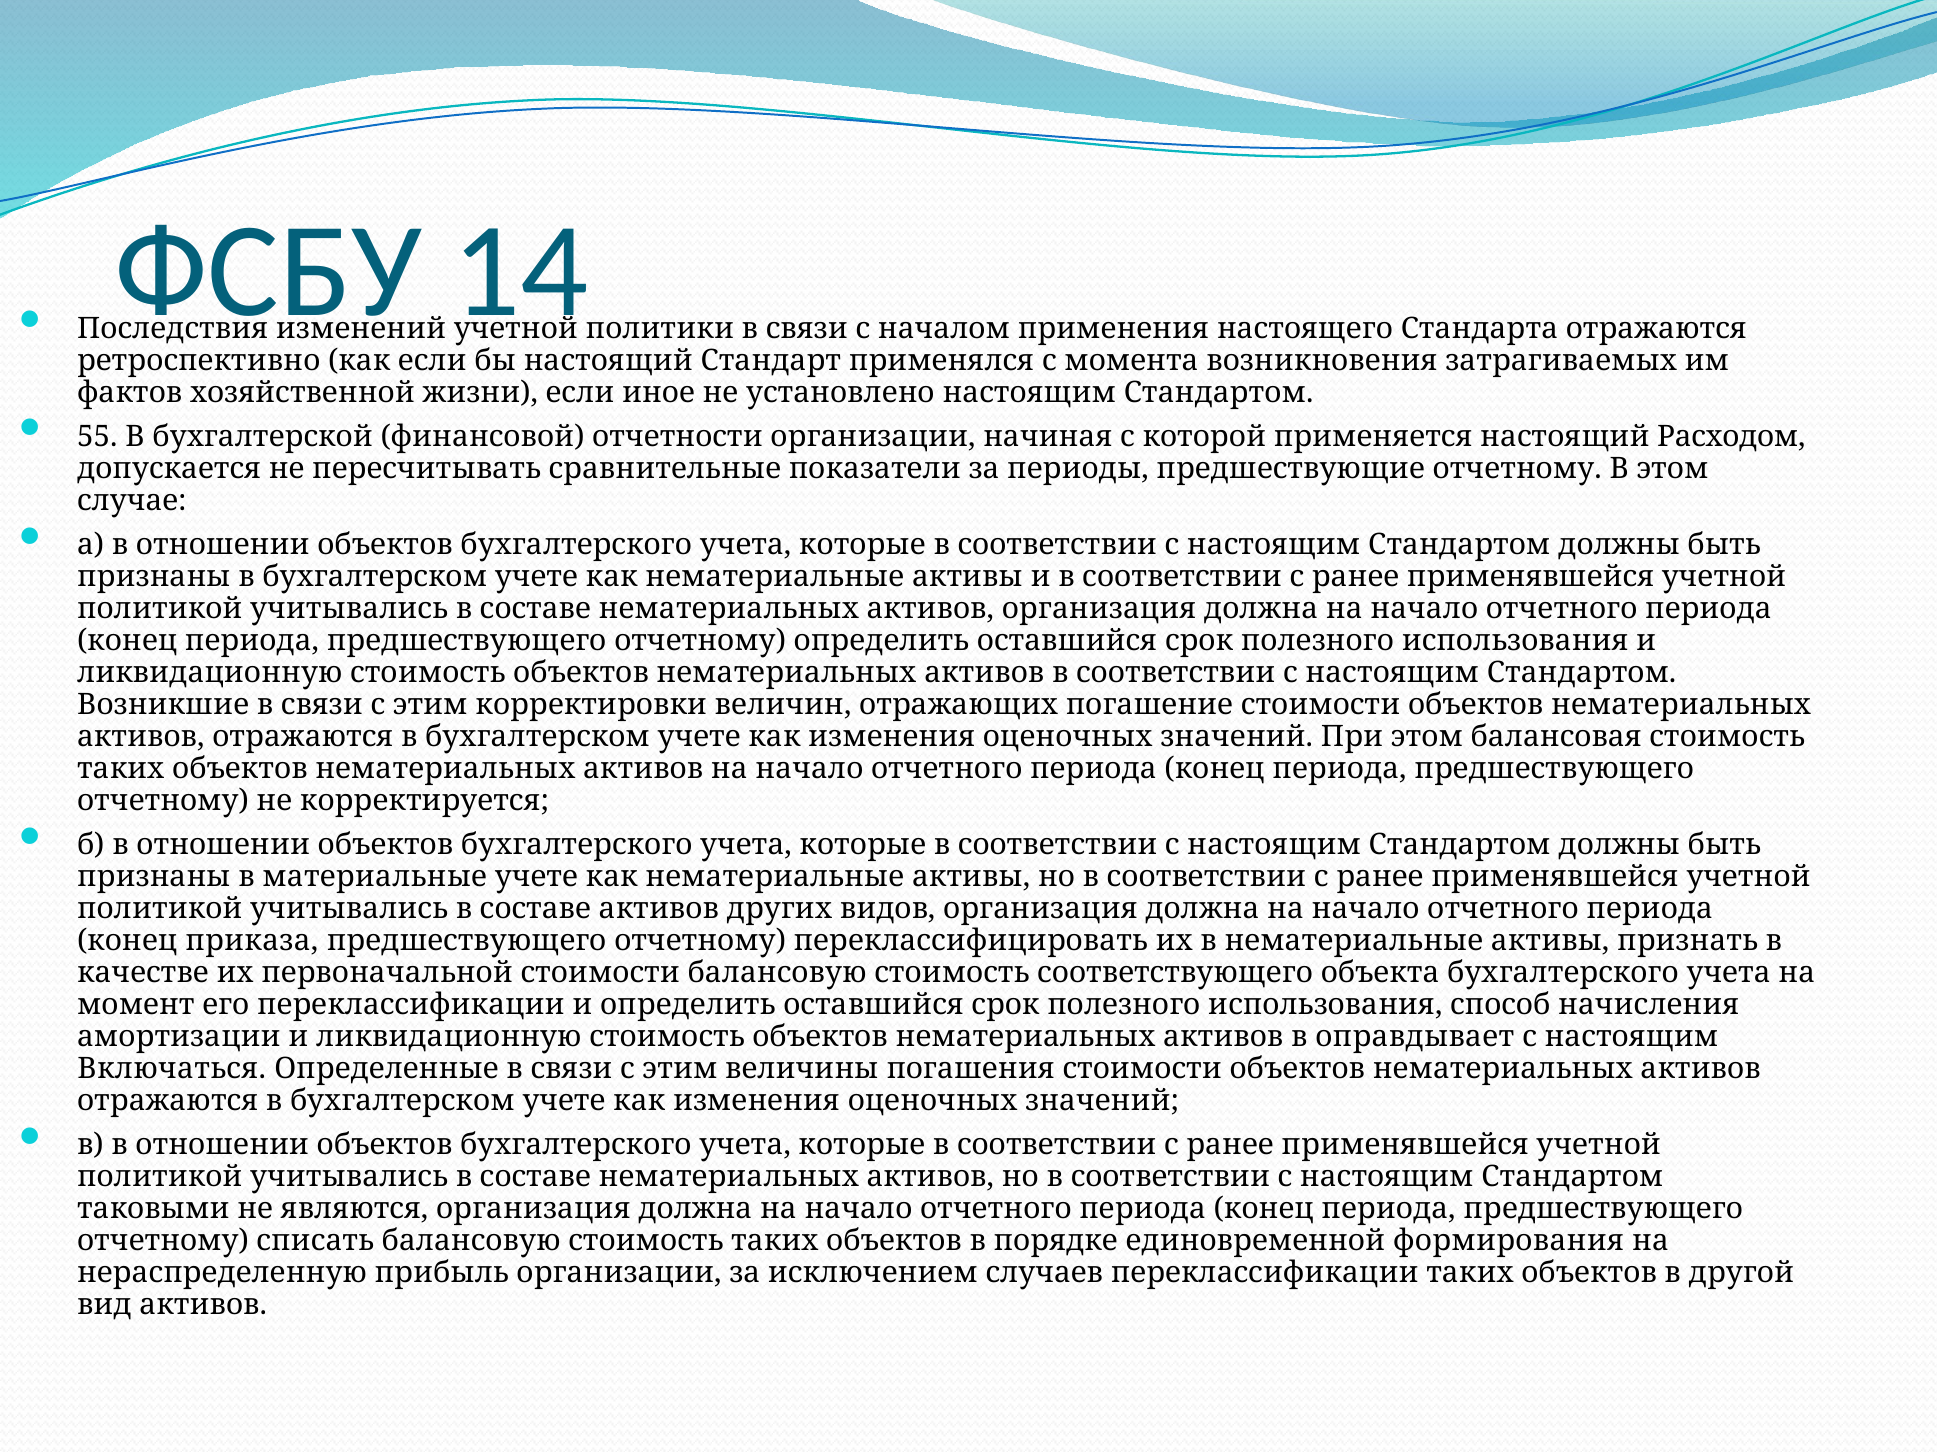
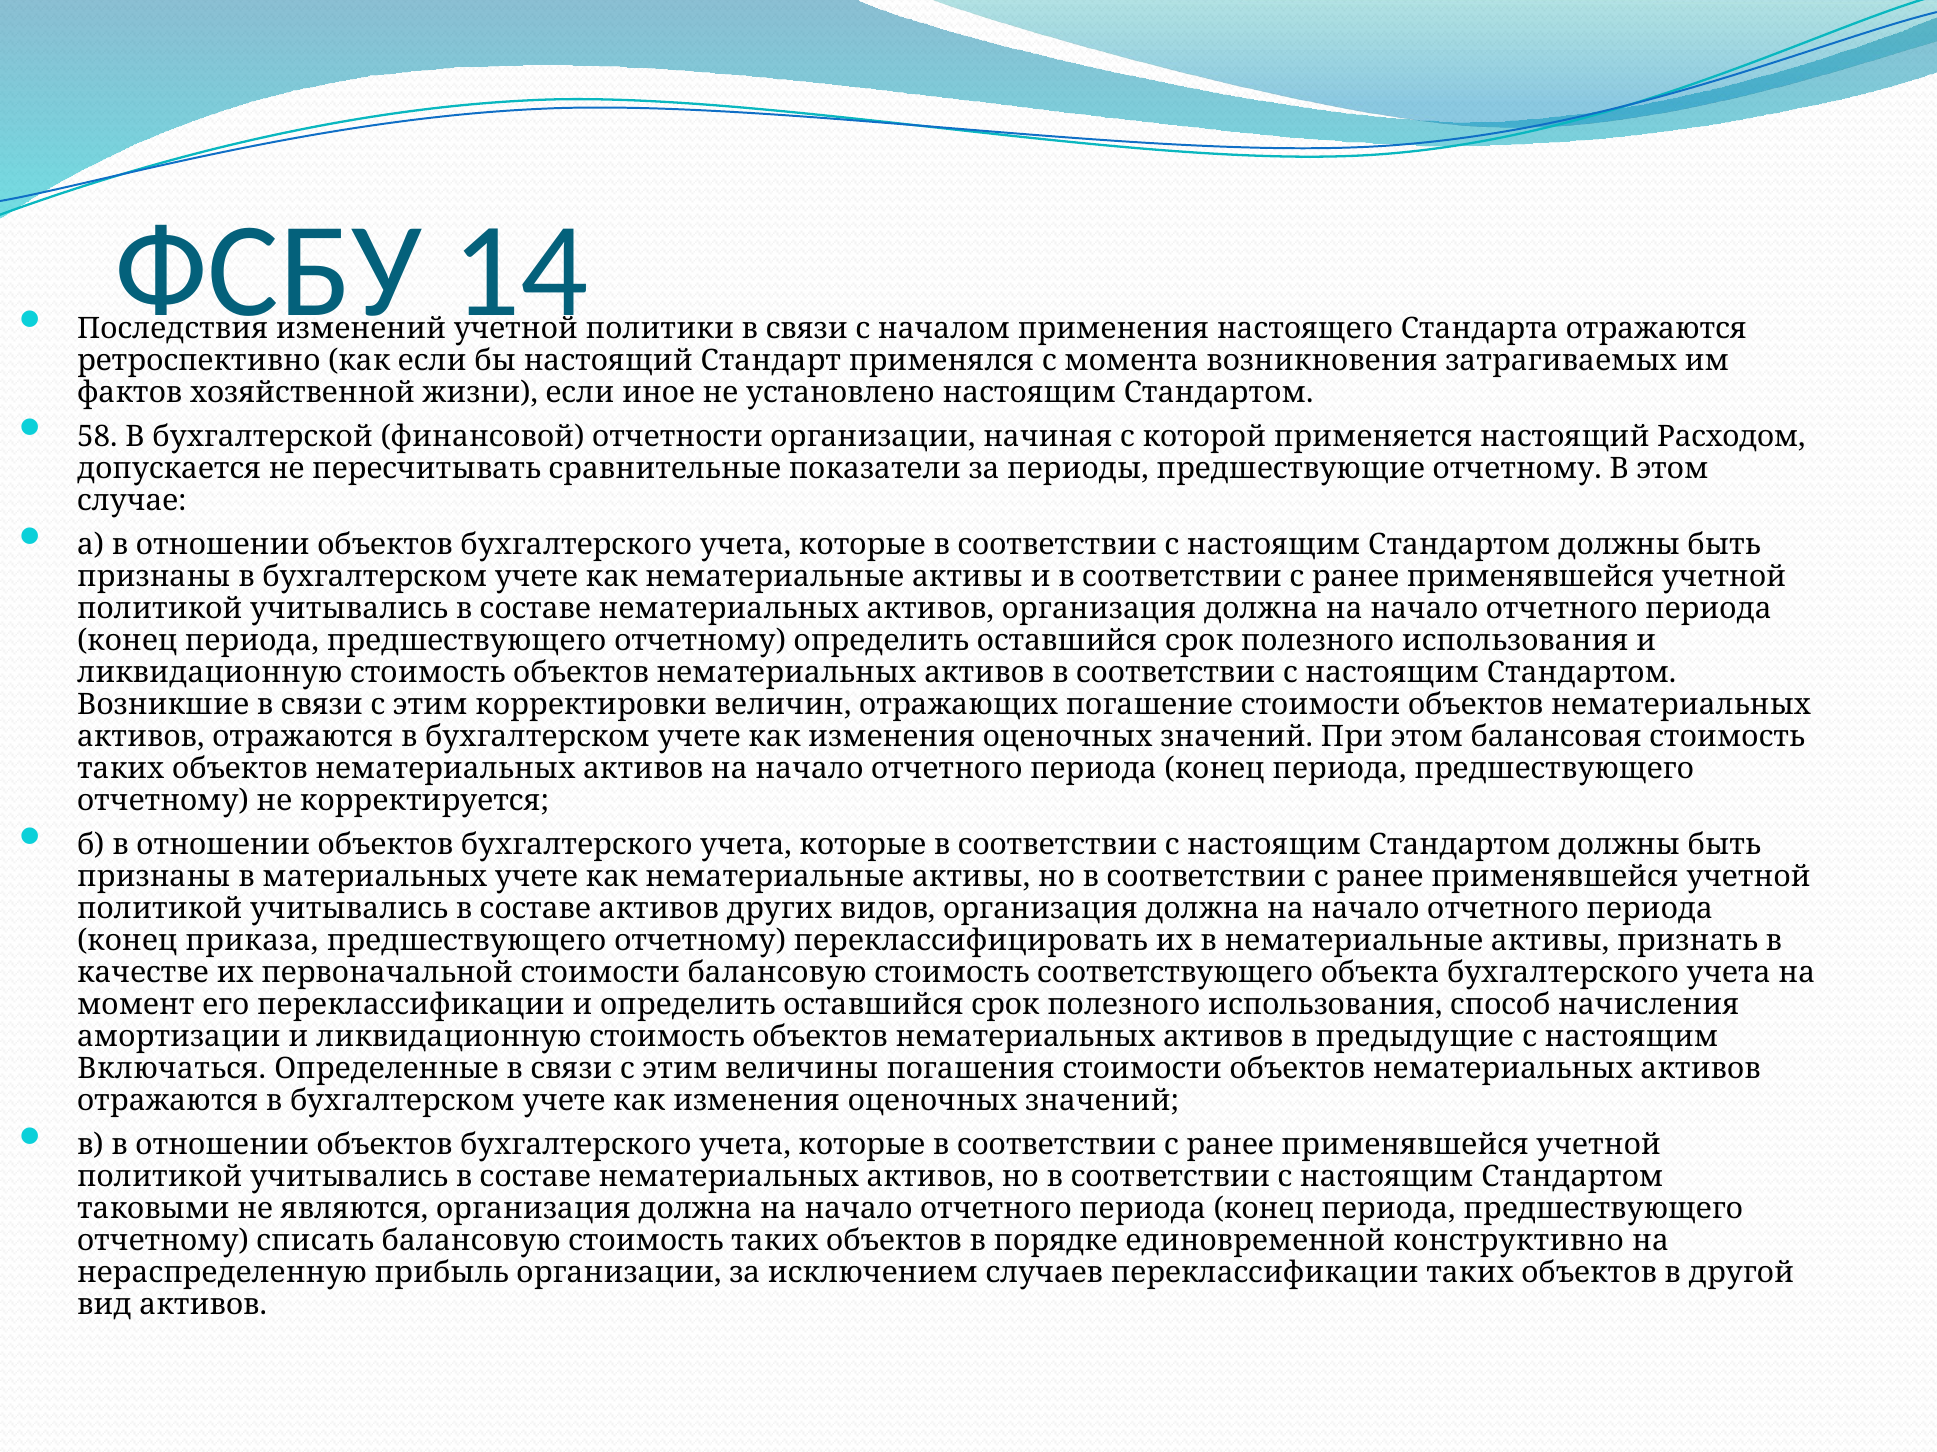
55: 55 -> 58
материальные: материальные -> материальных
оправдывает: оправдывает -> предыдущие
формирования: формирования -> конструктивно
